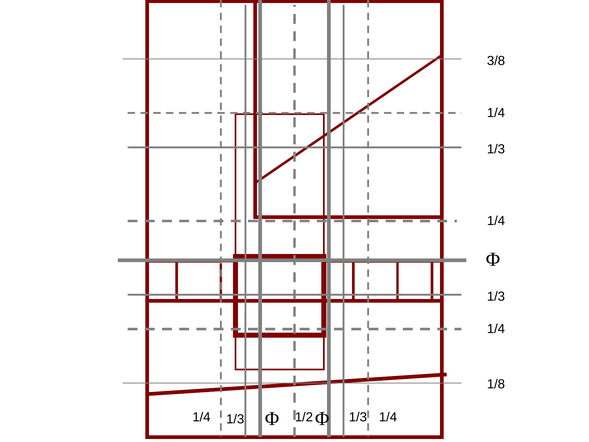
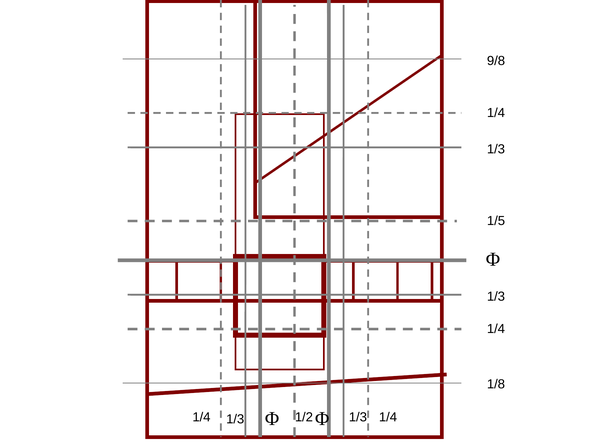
3/8: 3/8 -> 9/8
1/4 at (496, 221): 1/4 -> 1/5
